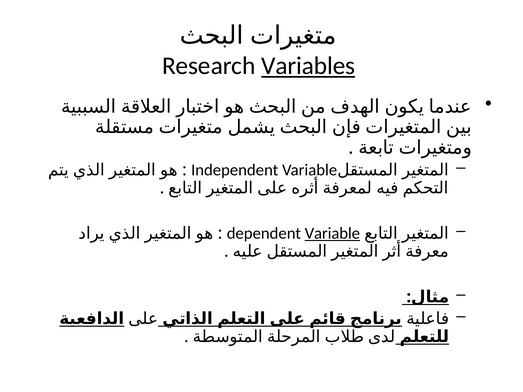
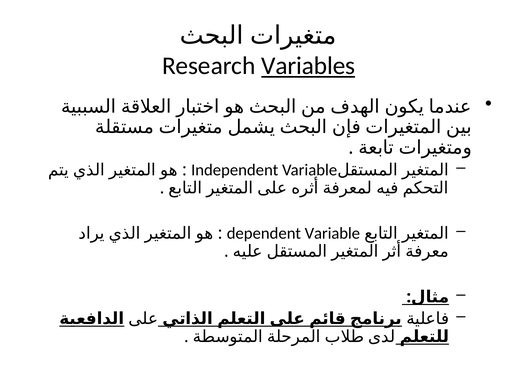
Variable at (332, 234) underline: present -> none
